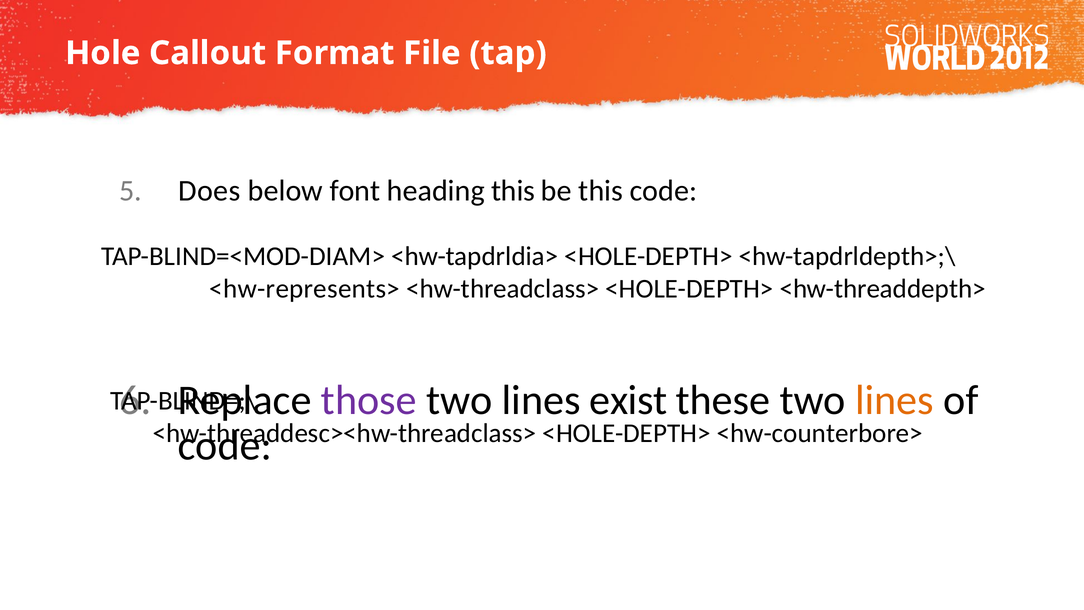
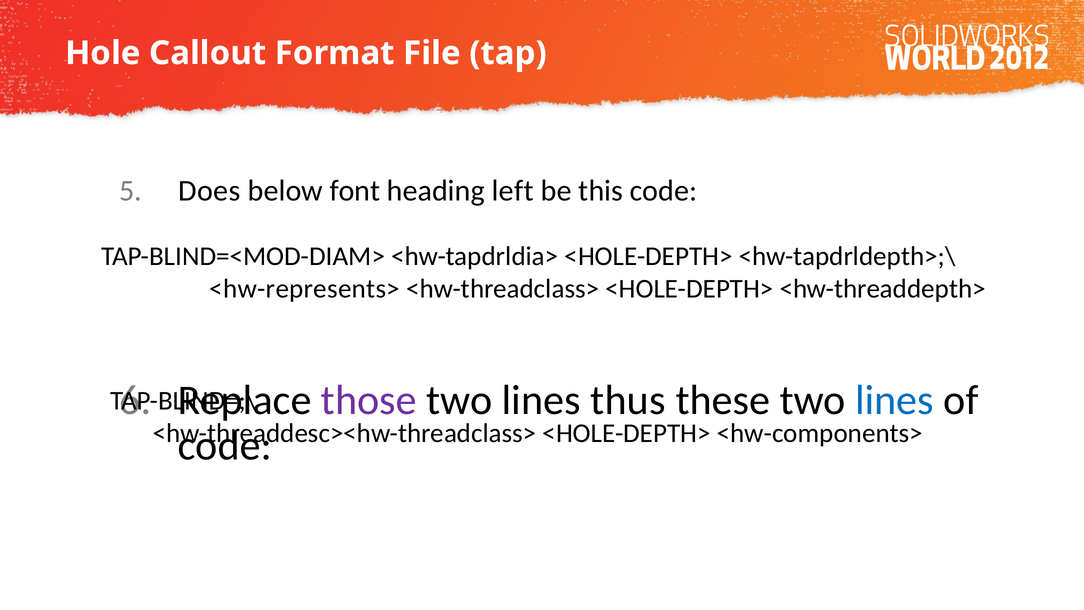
heading this: this -> left
exist: exist -> thus
lines at (894, 400) colour: orange -> blue
<hw-counterbore>: <hw-counterbore> -> <hw-components>
